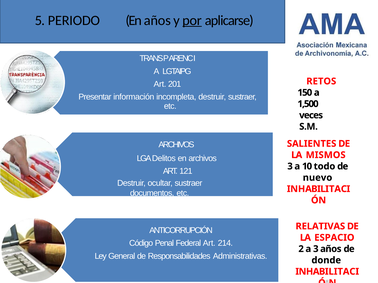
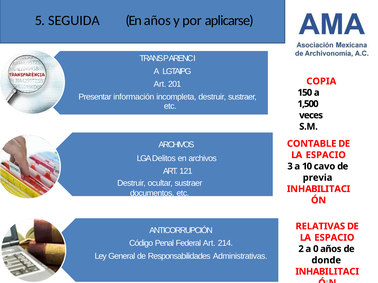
PERIODO: PERIODO -> SEGUIDA
por underline: present -> none
RETOS: RETOS -> COPIA
SALIENTES: SALIENTES -> CONTABLE
MISMOS at (326, 155): MISMOS -> ESPACIO
todo: todo -> cavo
nuevo: nuevo -> previa
a 3: 3 -> 0
